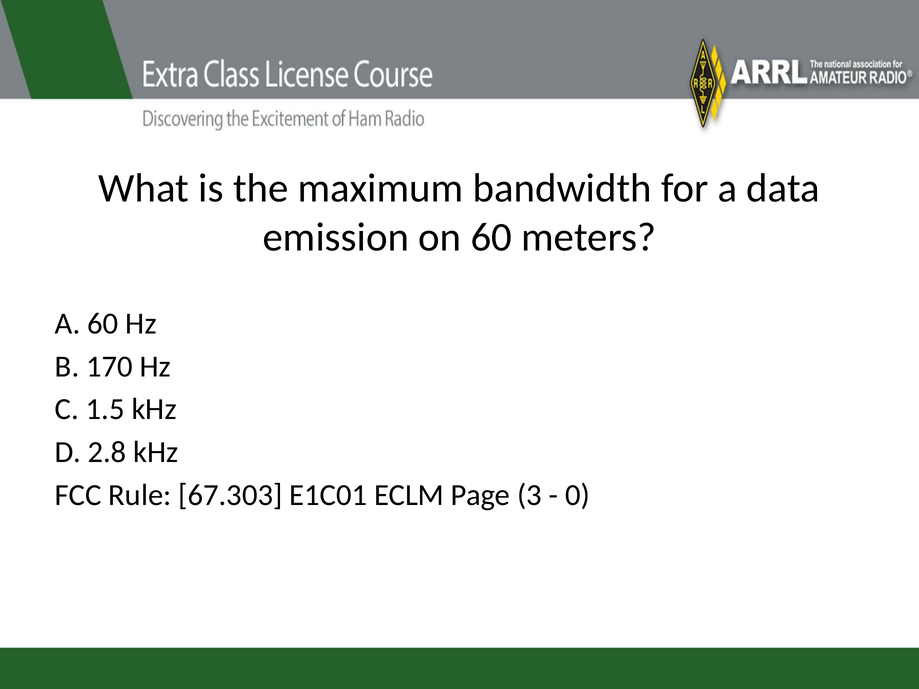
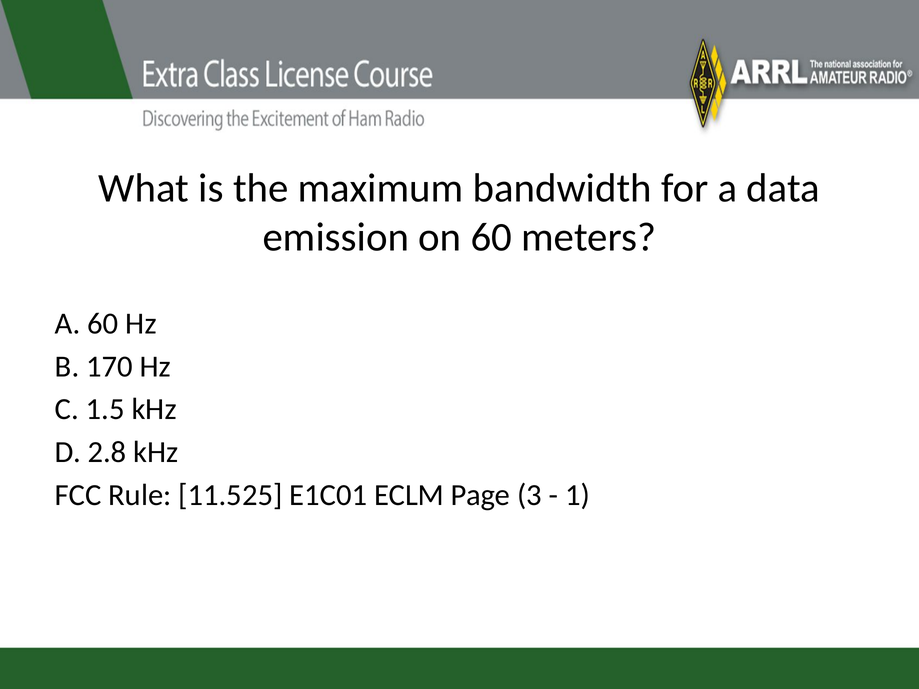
67.303: 67.303 -> 11.525
0: 0 -> 1
